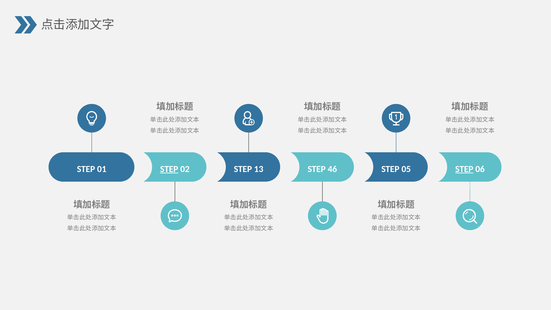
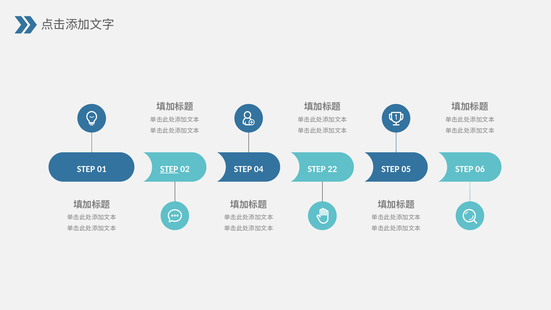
13: 13 -> 04
46: 46 -> 22
STEP at (464, 169) underline: present -> none
